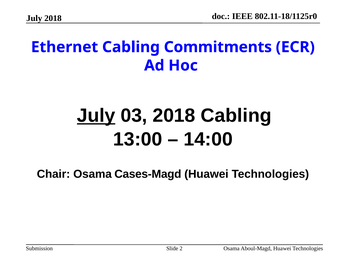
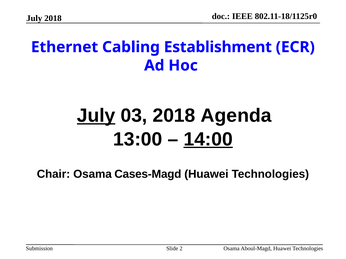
Commitments: Commitments -> Establishment
2018 Cabling: Cabling -> Agenda
14:00 underline: none -> present
